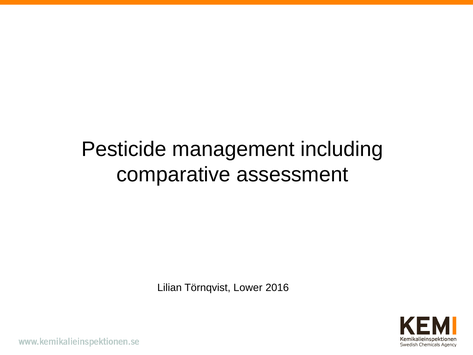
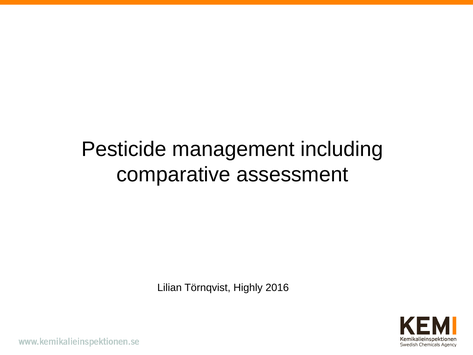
Lower: Lower -> Highly
